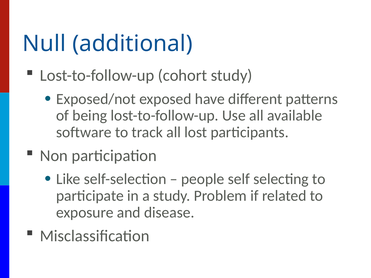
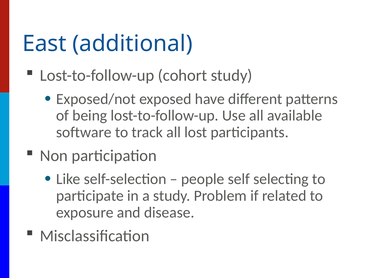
Null: Null -> East
